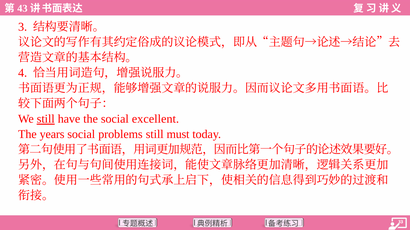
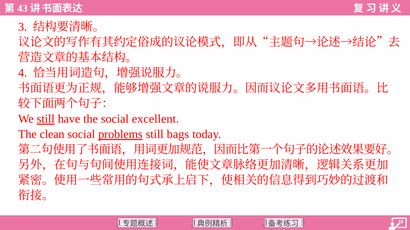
years: years -> clean
problems underline: none -> present
must: must -> bags
